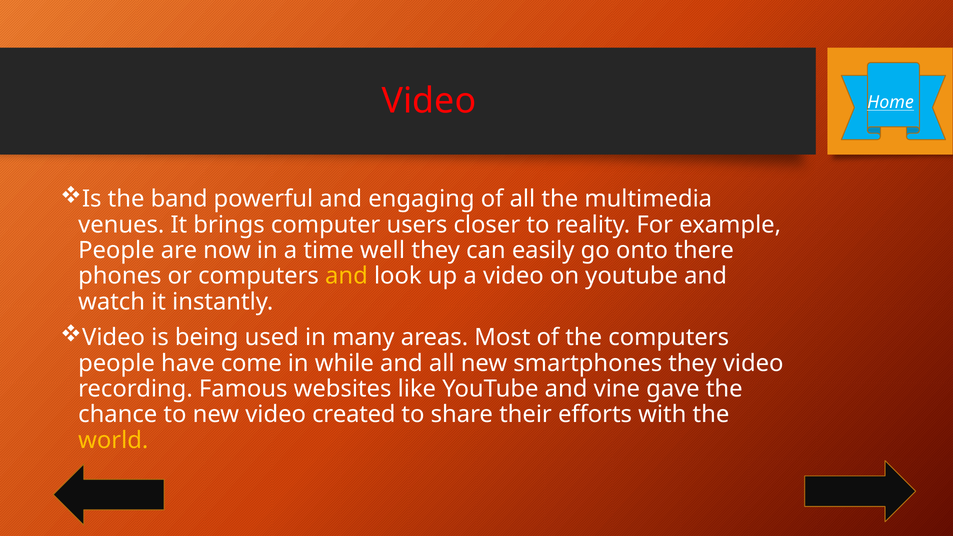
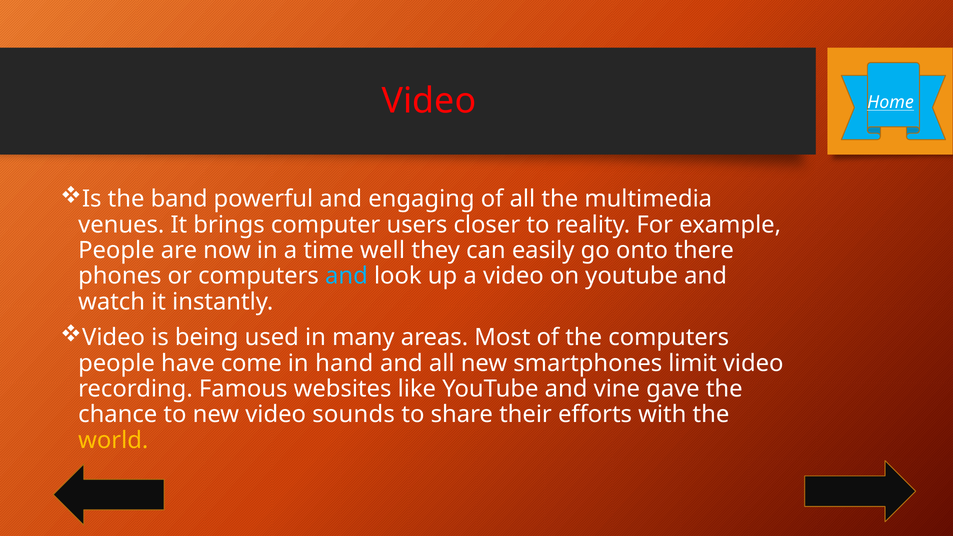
and at (346, 276) colour: yellow -> light blue
while: while -> hand
smartphones they: they -> limit
created: created -> sounds
